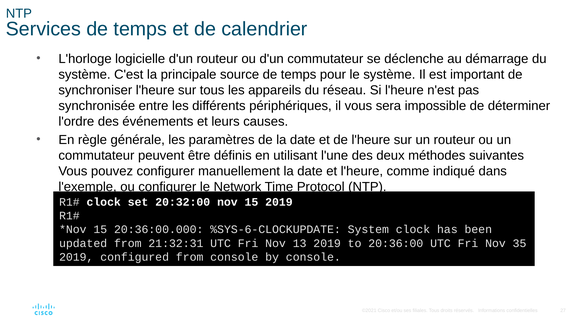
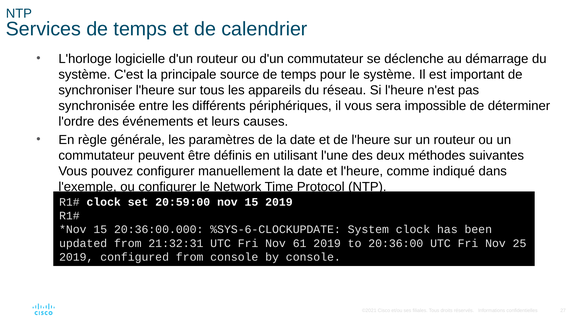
20:32:00: 20:32:00 -> 20:59:00
13: 13 -> 61
35: 35 -> 25
